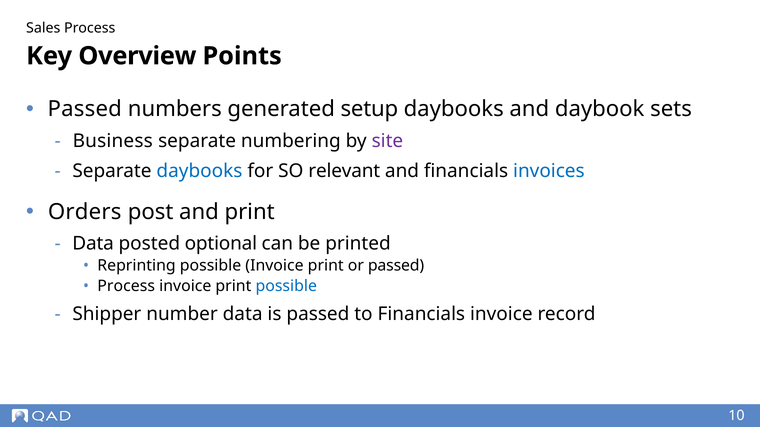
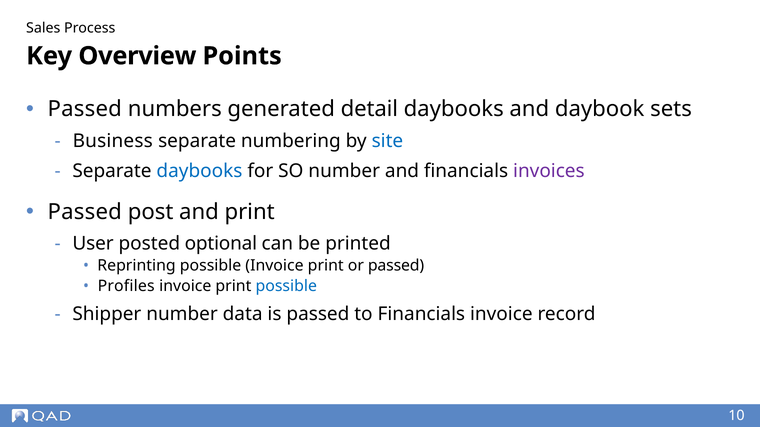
setup: setup -> detail
site colour: purple -> blue
SO relevant: relevant -> number
invoices colour: blue -> purple
Orders at (85, 212): Orders -> Passed
Data at (93, 244): Data -> User
Process at (126, 286): Process -> Profiles
